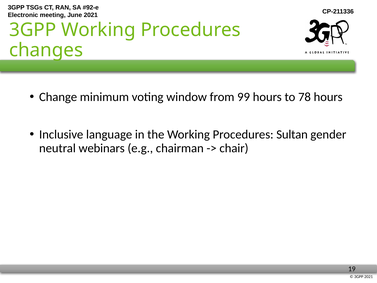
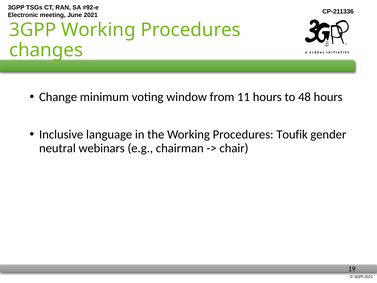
99: 99 -> 11
78: 78 -> 48
Sultan: Sultan -> Toufik
